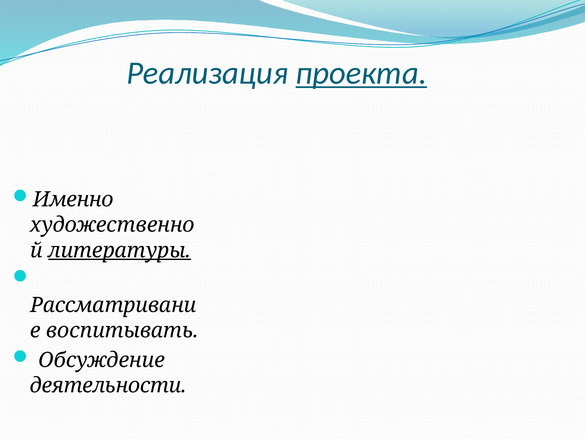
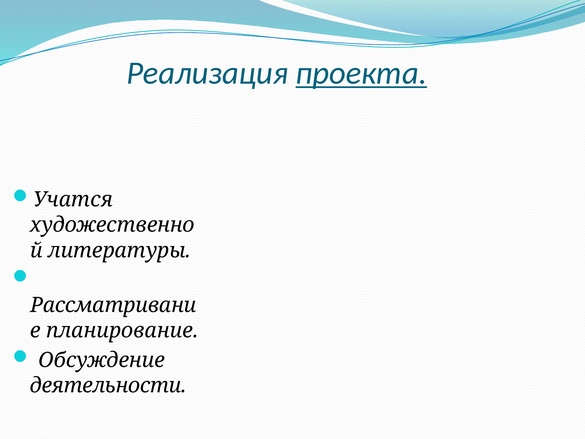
Именно: Именно -> Учатся
литературы underline: present -> none
воспитывать: воспитывать -> планирование
